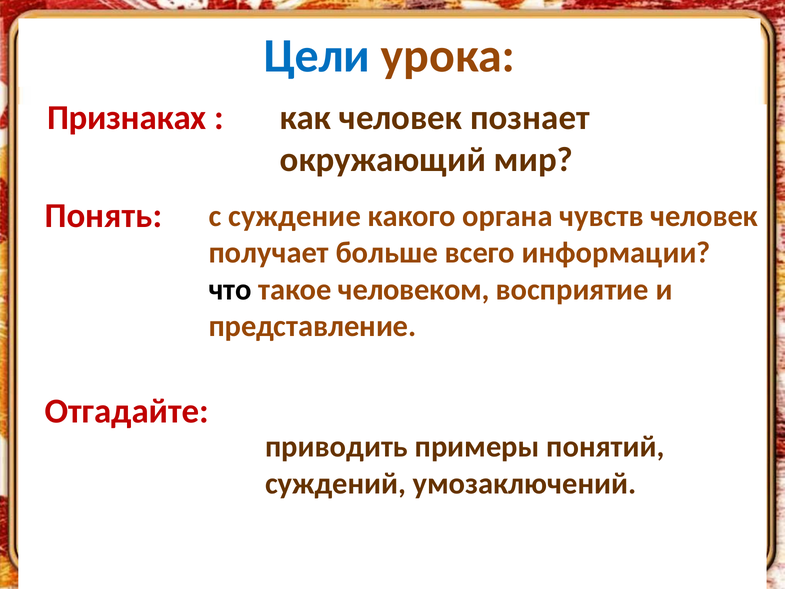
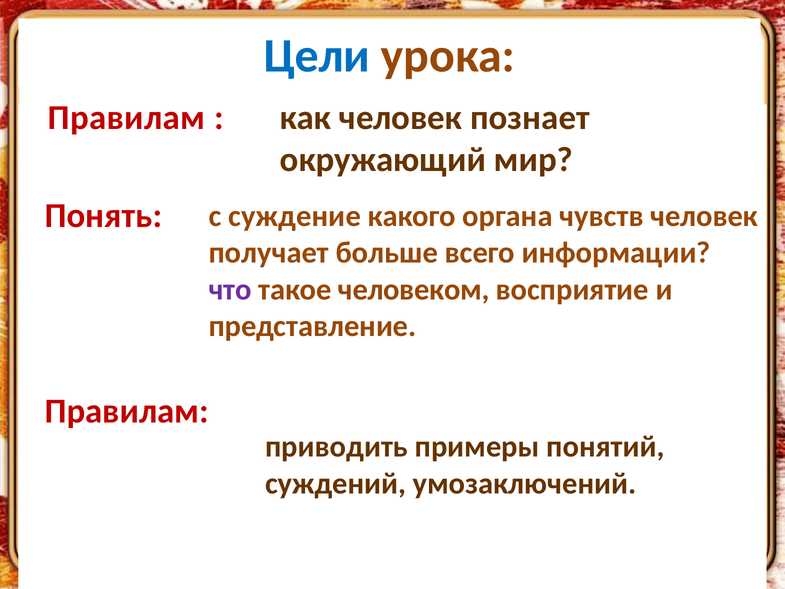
Признаках at (127, 118): Признаках -> Правилам
что colour: black -> purple
Отгадайте at (127, 411): Отгадайте -> Правилам
